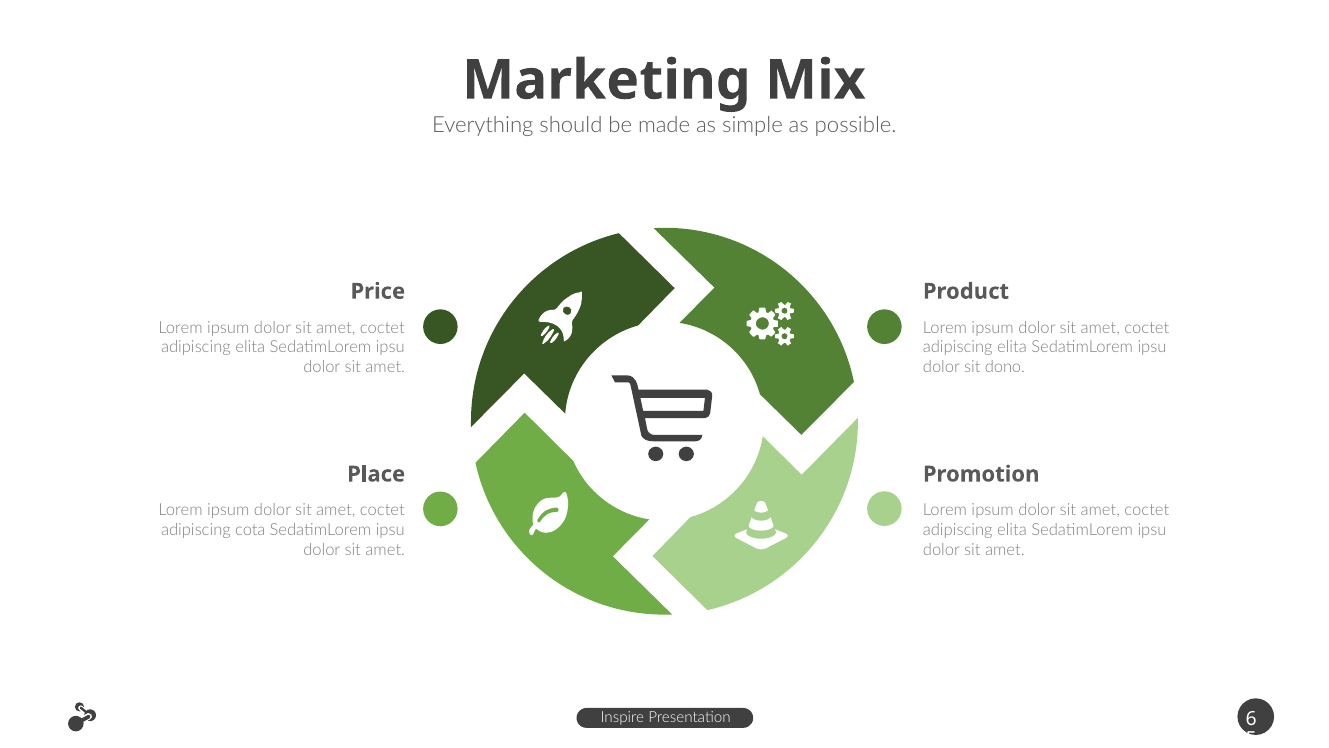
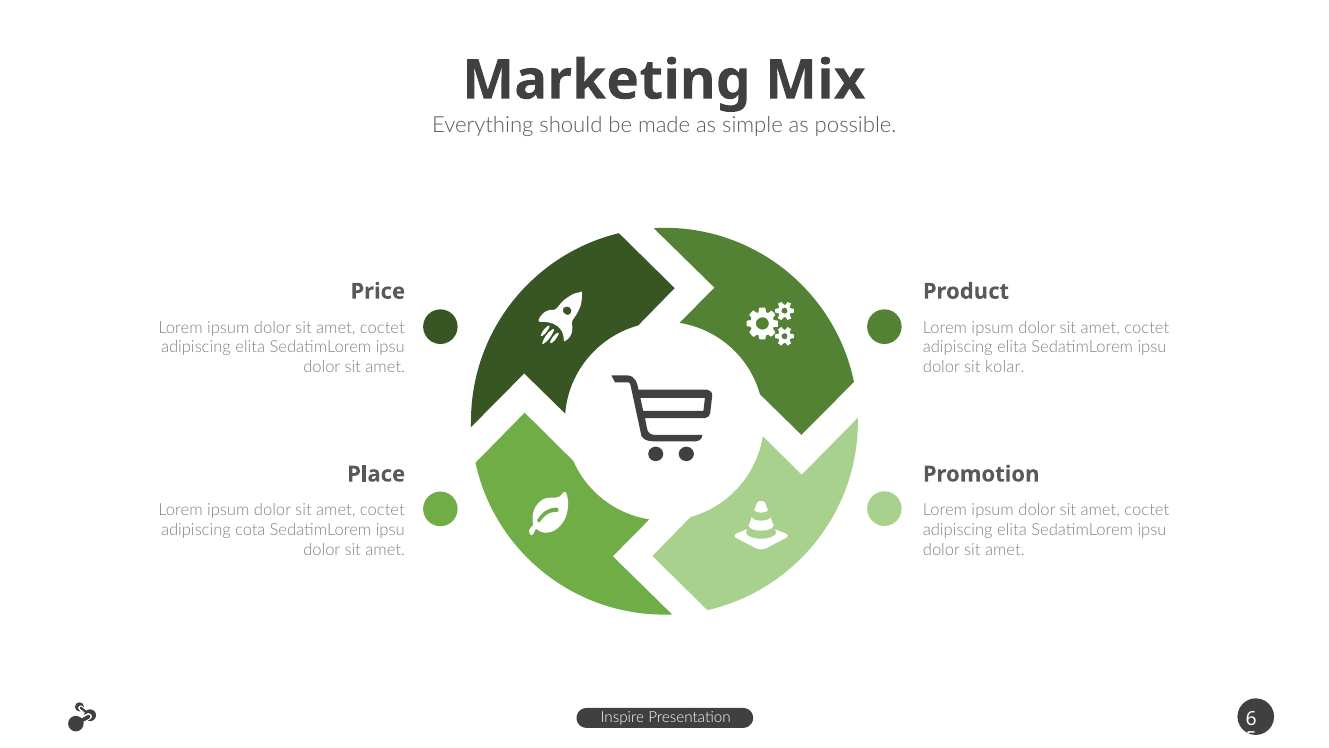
dono: dono -> kolar
